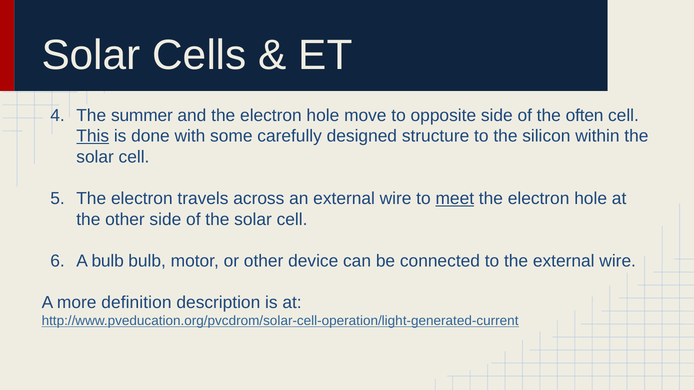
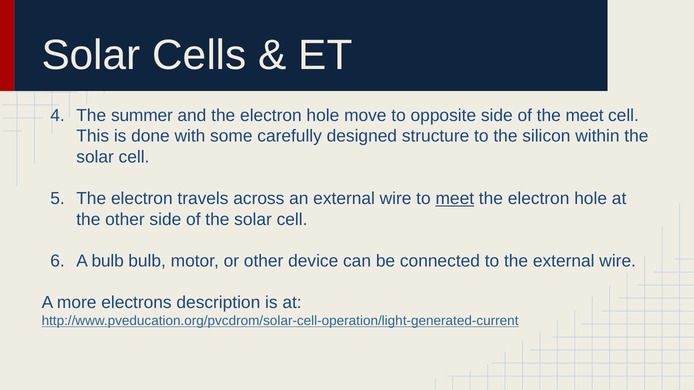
the often: often -> meet
This underline: present -> none
definition: definition -> electrons
